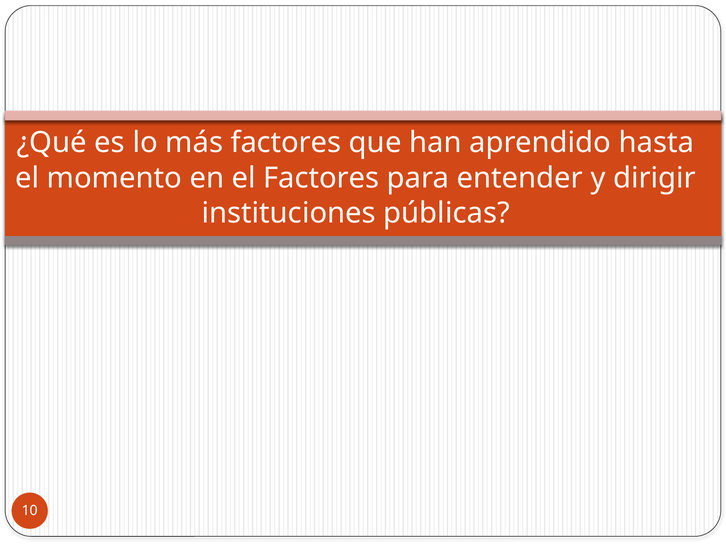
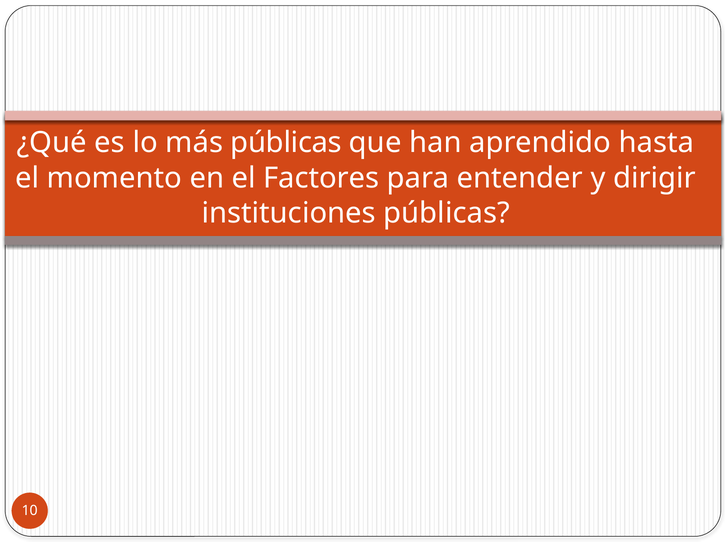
más factores: factores -> públicas
